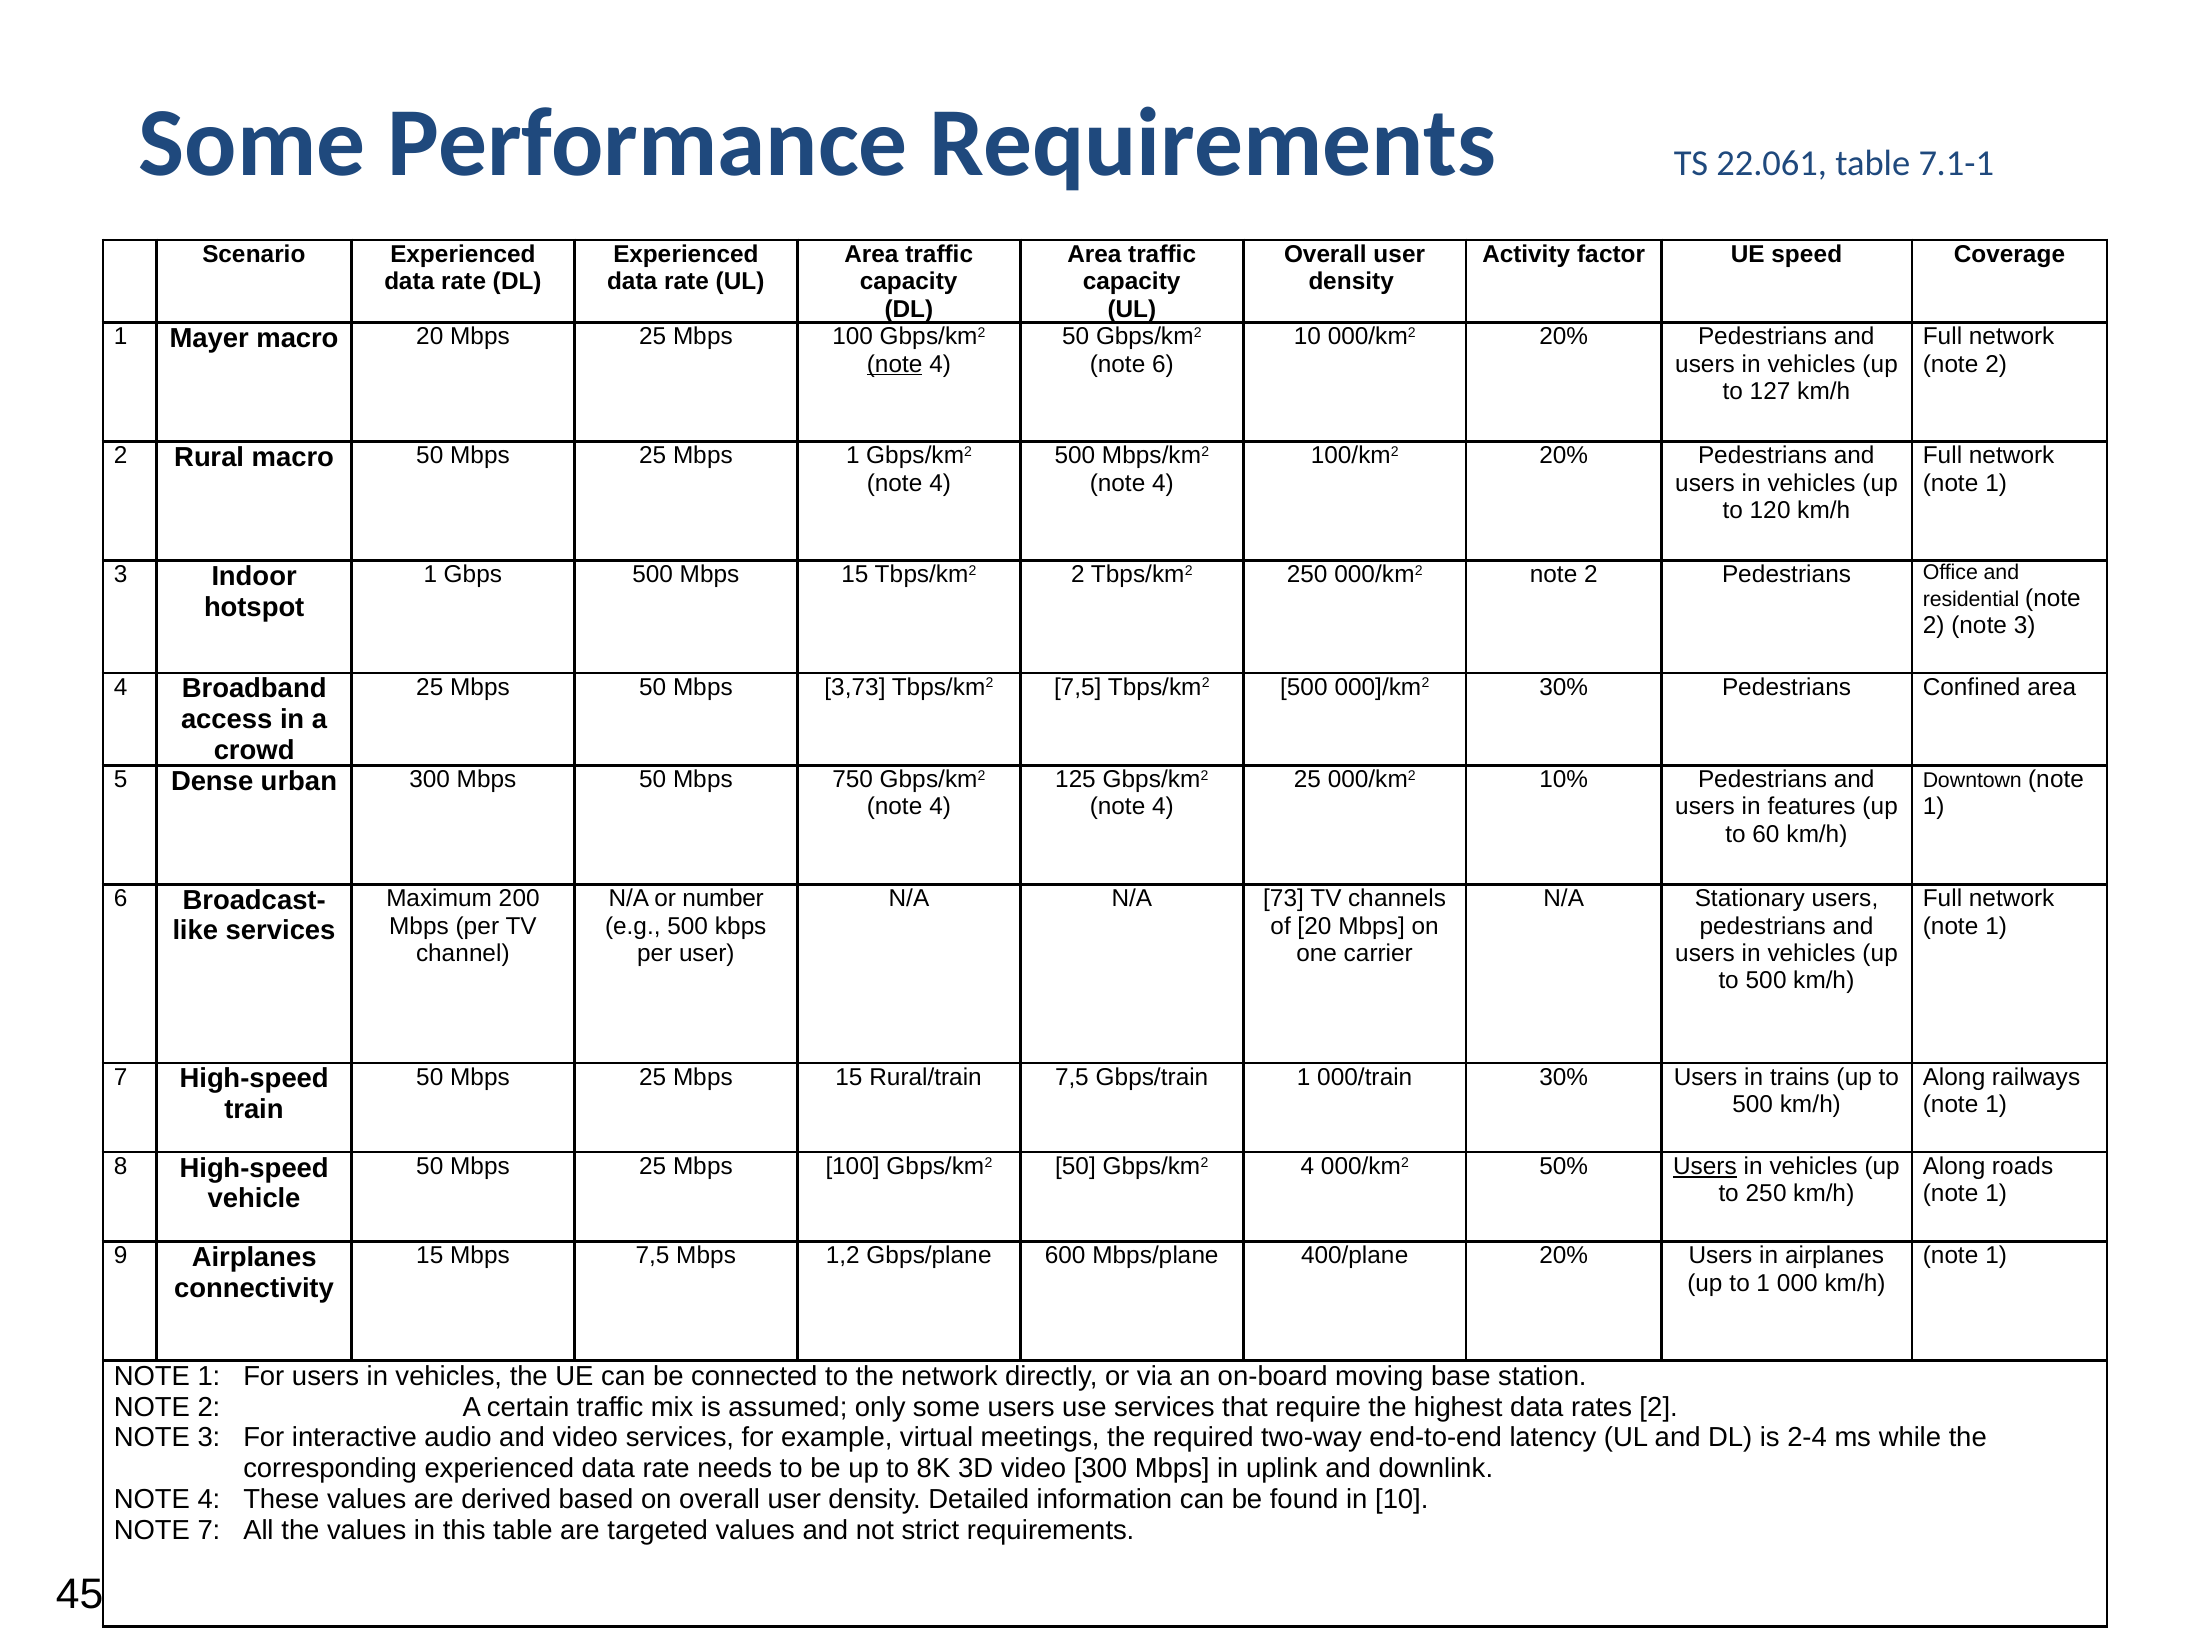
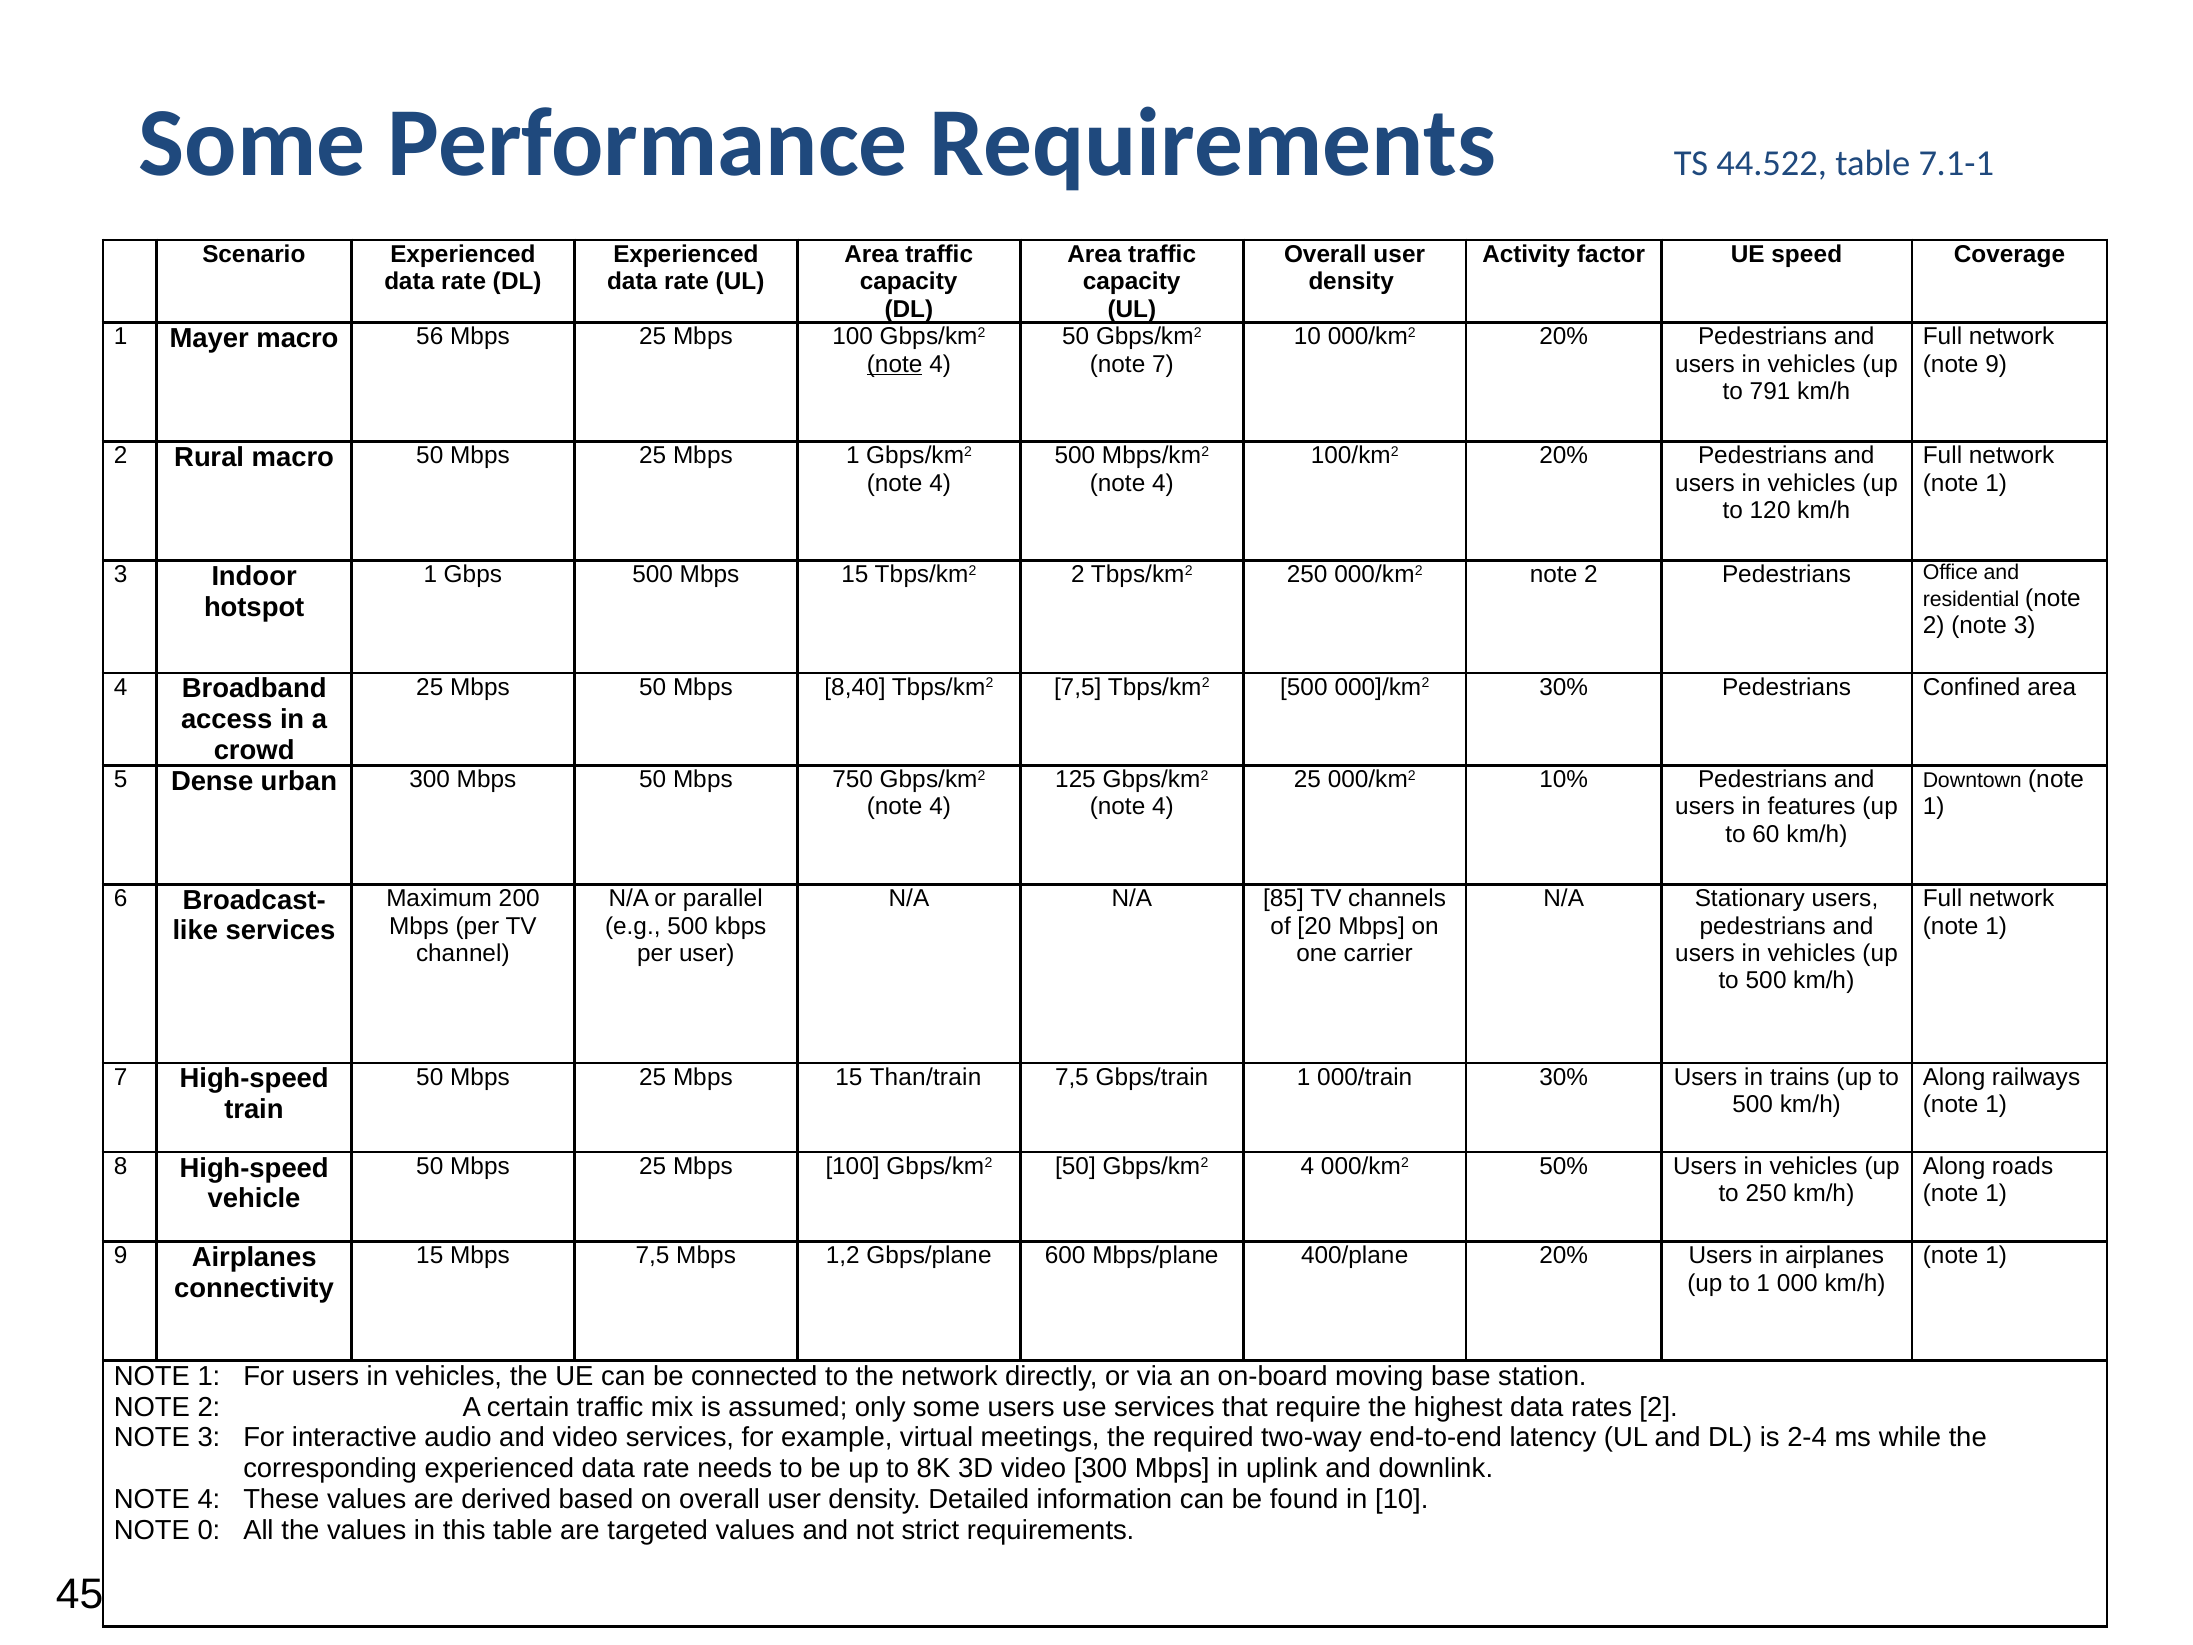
22.061: 22.061 -> 44.522
macro 20: 20 -> 56
note 6: 6 -> 7
2 at (1996, 364): 2 -> 9
127: 127 -> 791
3,73: 3,73 -> 8,40
number: number -> parallel
73: 73 -> 85
Rural/train: Rural/train -> Than/train
Users at (1705, 1166) underline: present -> none
NOTE 7: 7 -> 0
